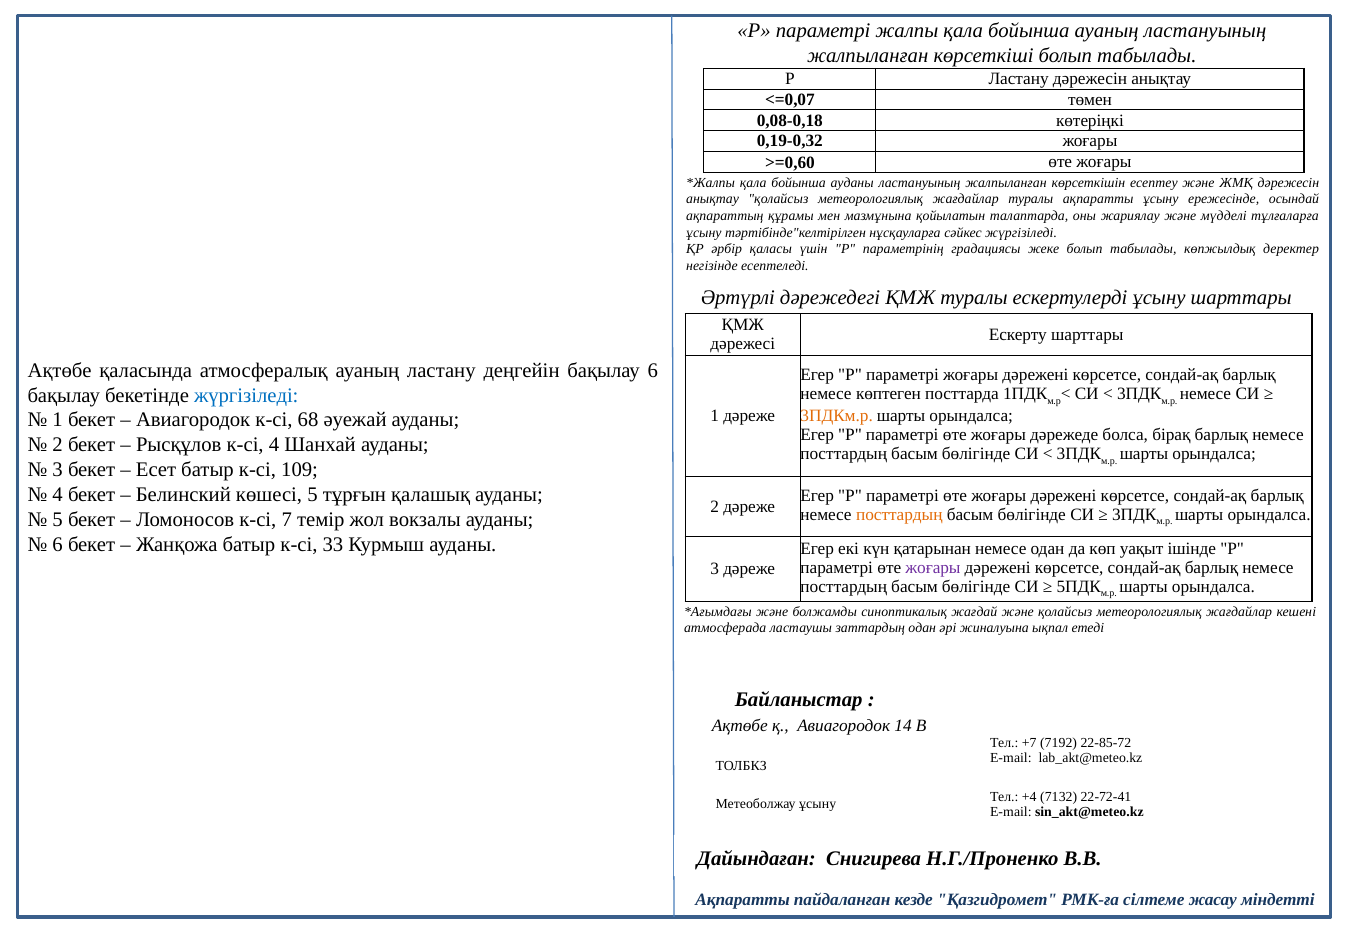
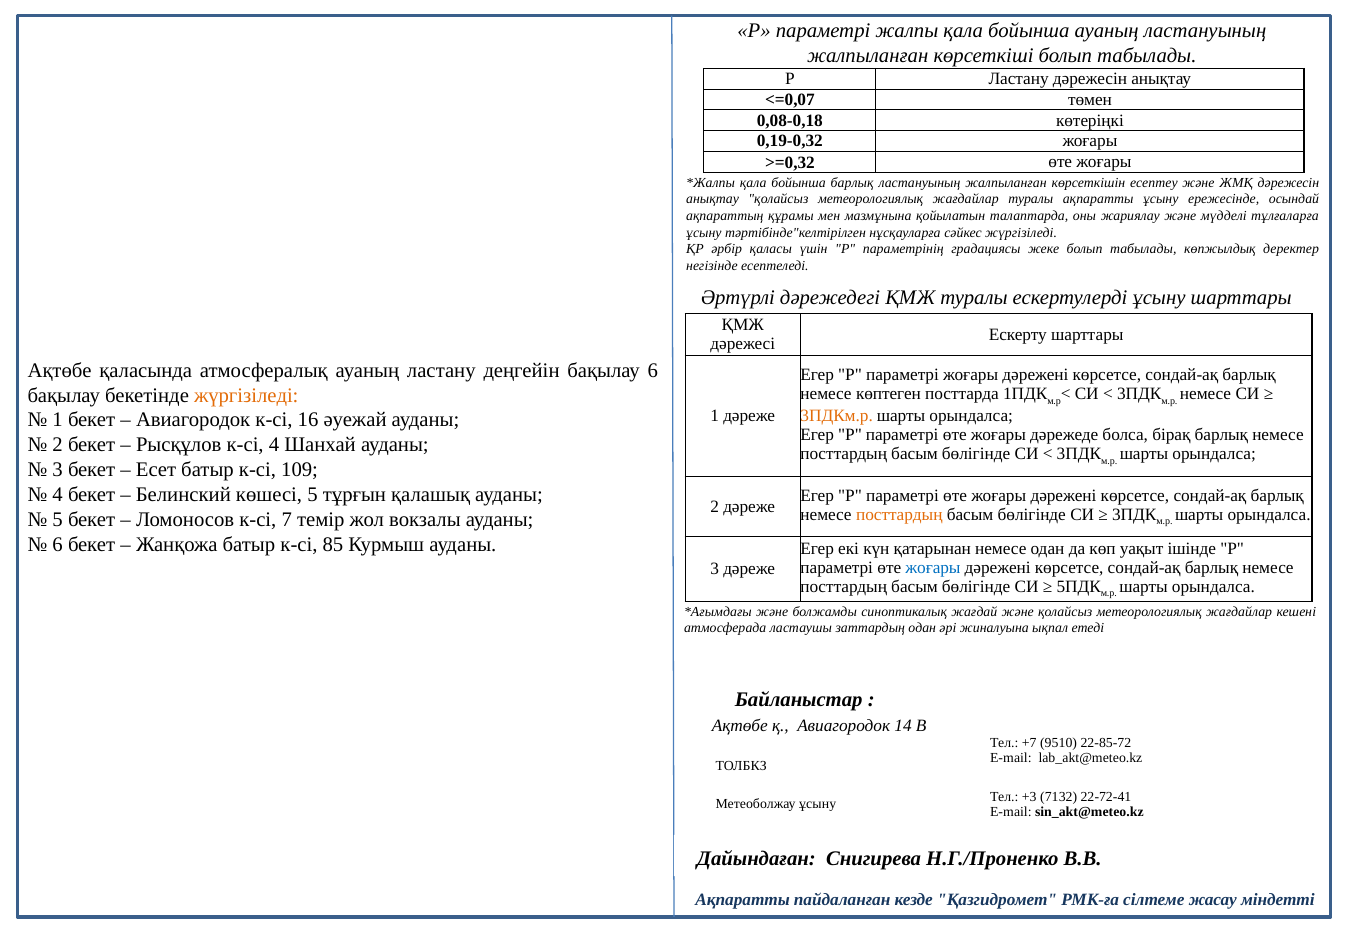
>=0,60: >=0,60 -> >=0,32
бойынша ауданы: ауданы -> барлық
жүргізіледі at (246, 395) colour: blue -> orange
68: 68 -> 16
33: 33 -> 85
жоғары at (933, 568) colour: purple -> blue
7192: 7192 -> 9510
+4: +4 -> +3
